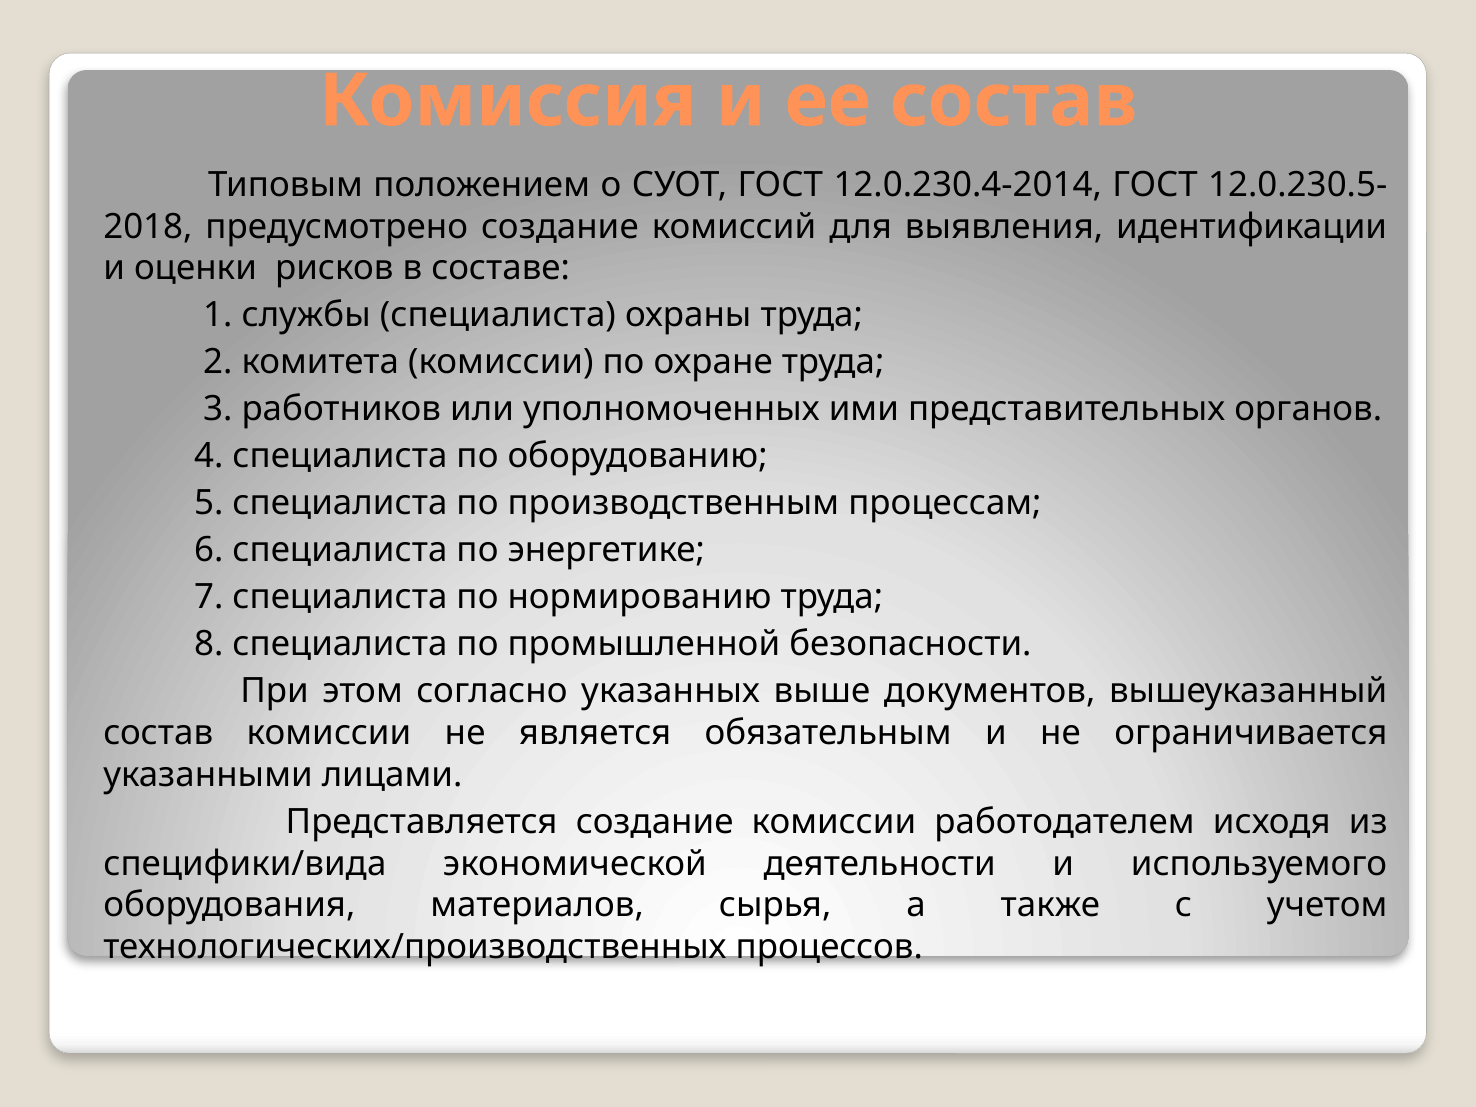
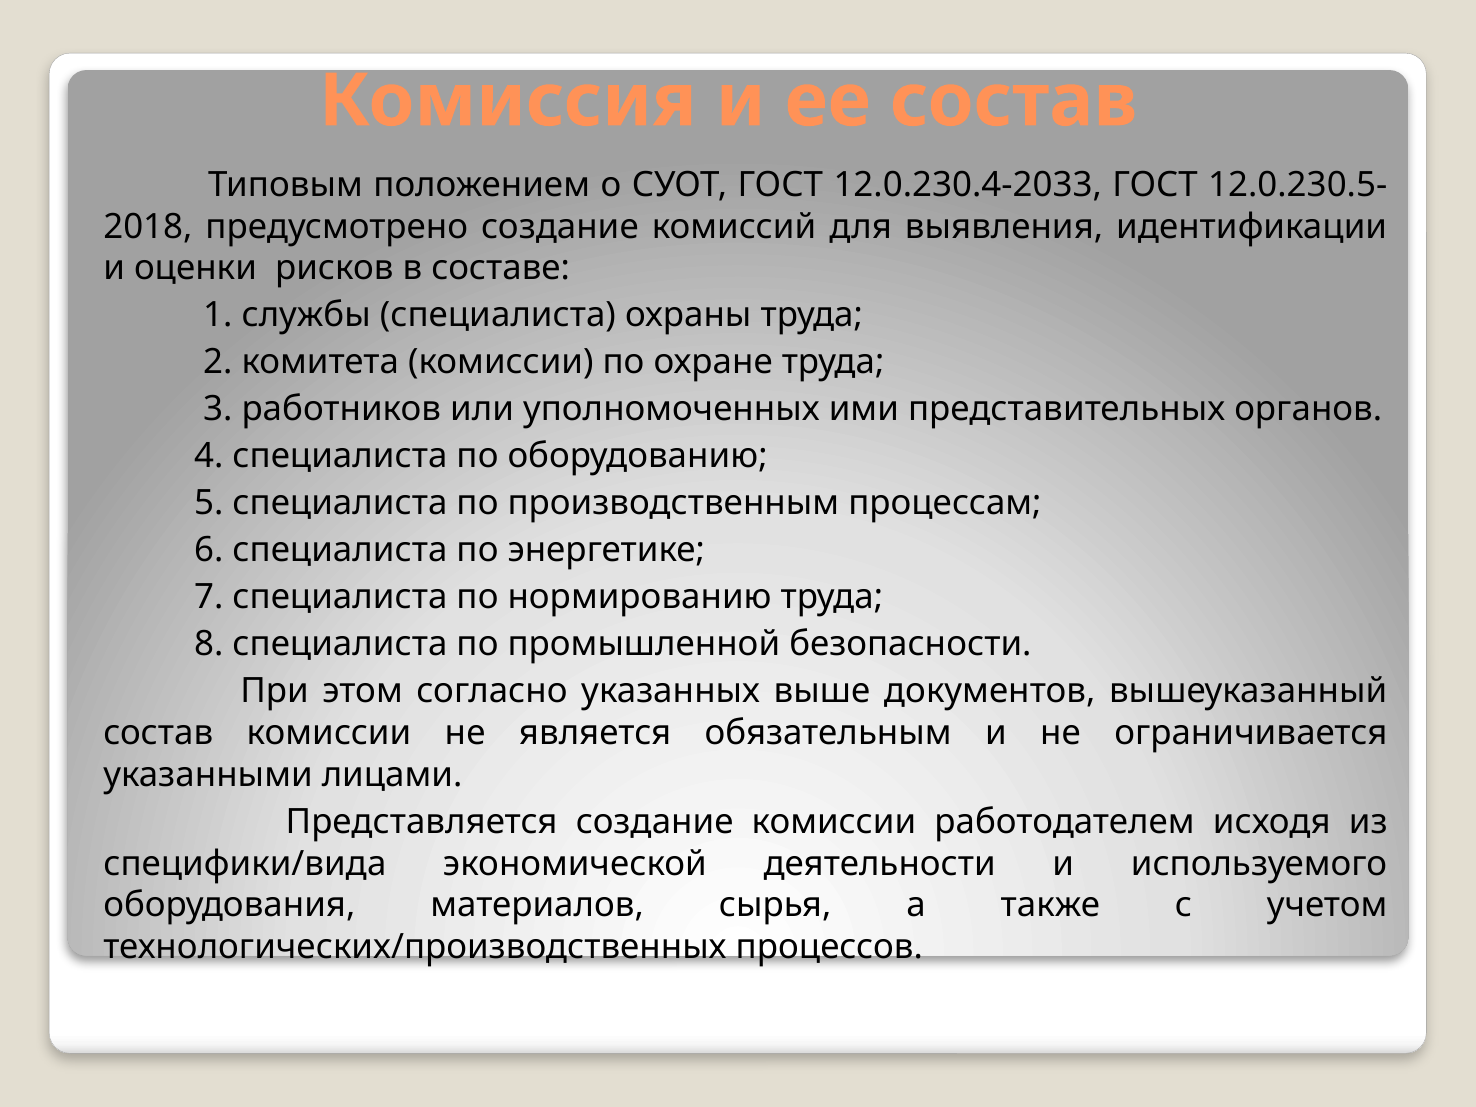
12.0.230.4-2014: 12.0.230.4-2014 -> 12.0.230.4-2033
